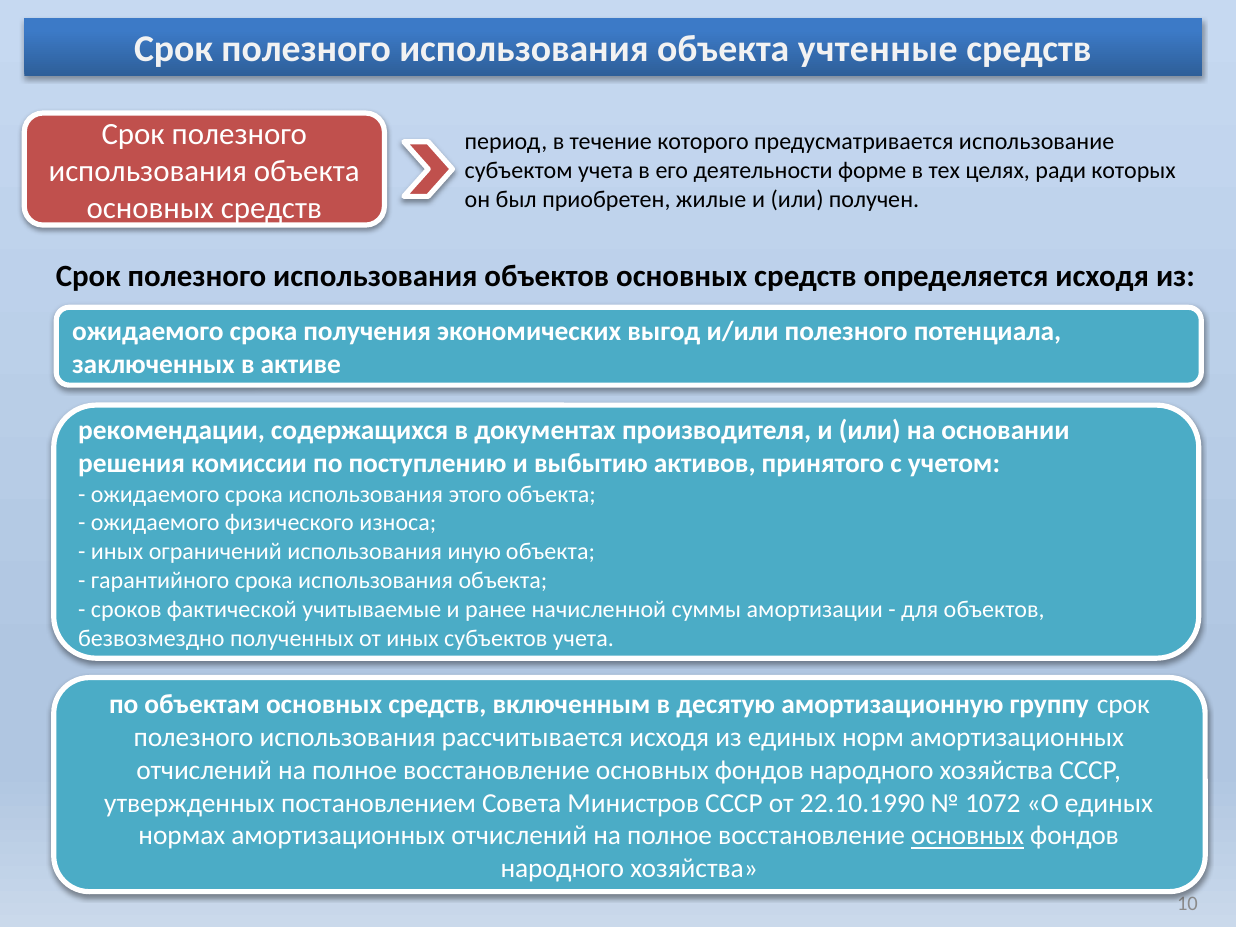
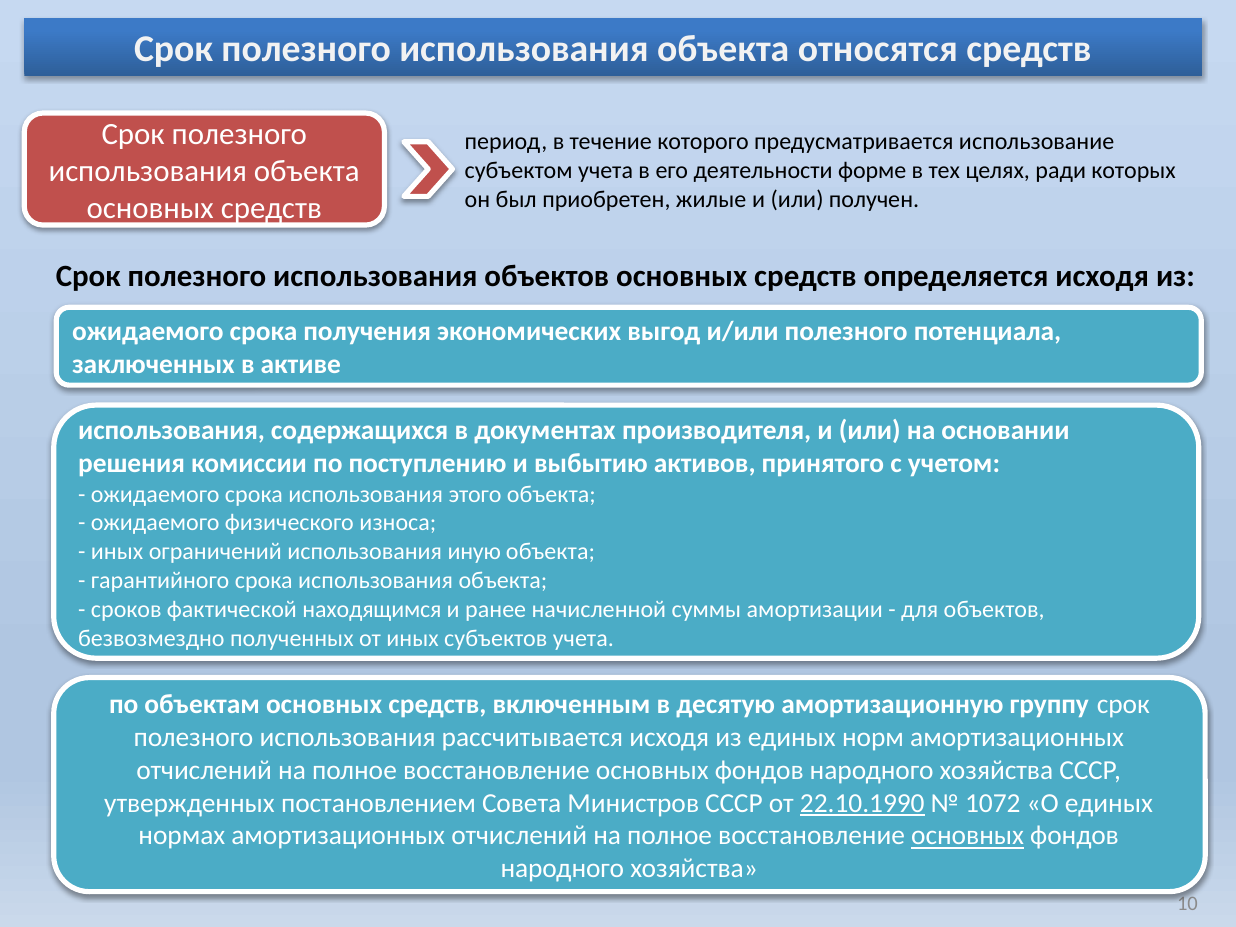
учтенные: учтенные -> относятся
рекомендации at (172, 431): рекомендации -> использования
учитываемые: учитываемые -> находящимся
22.10.1990 underline: none -> present
